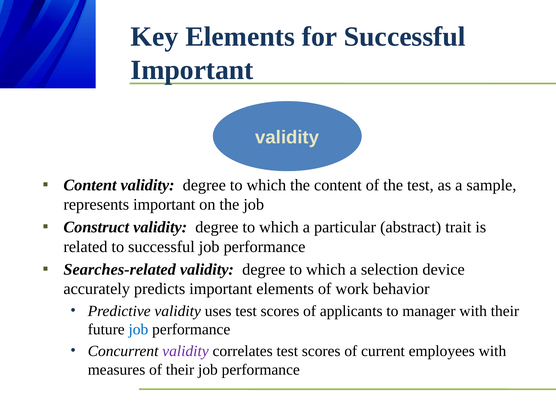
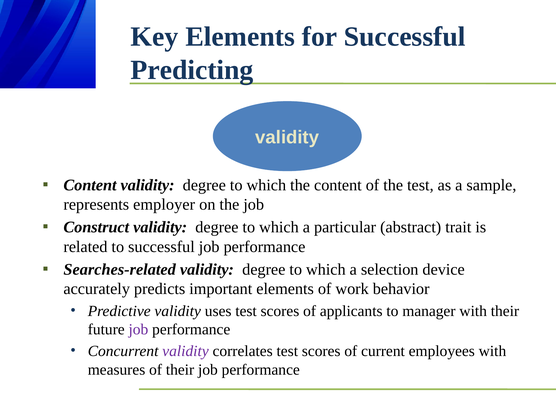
Important at (192, 70): Important -> Predicting
represents important: important -> employer
job at (138, 329) colour: blue -> purple
